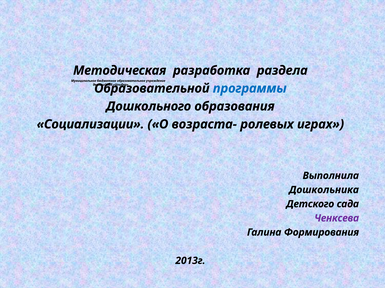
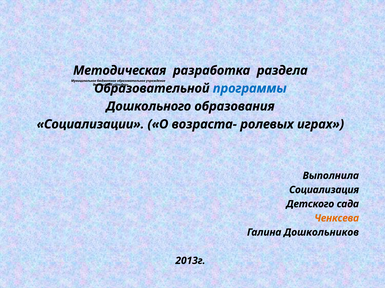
Дошкольника: Дошкольника -> Социализация
Ченксева colour: purple -> orange
Формирования: Формирования -> Дошкольников
